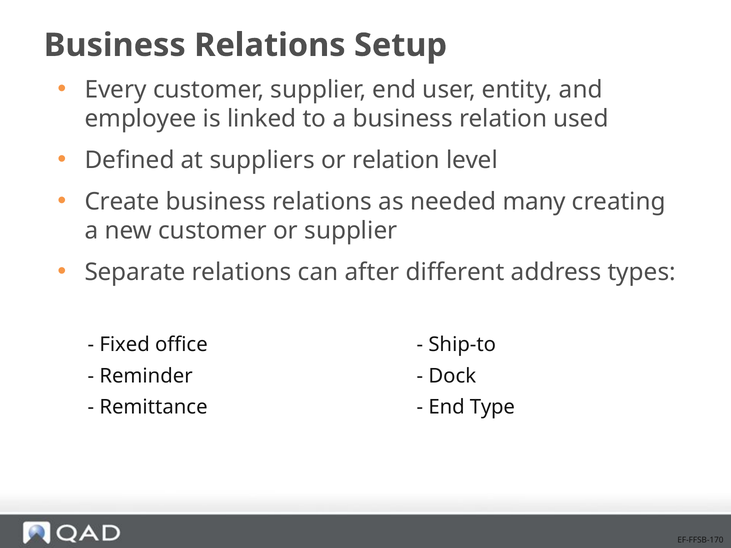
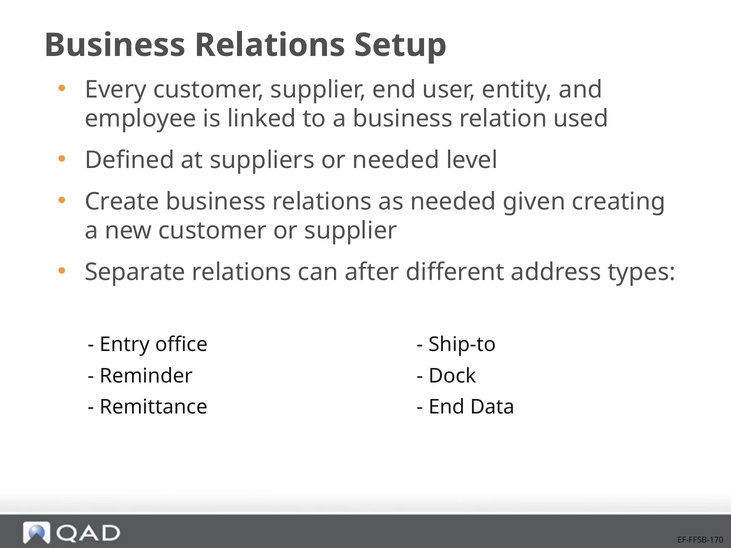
or relation: relation -> needed
many: many -> given
Fixed: Fixed -> Entry
Type: Type -> Data
